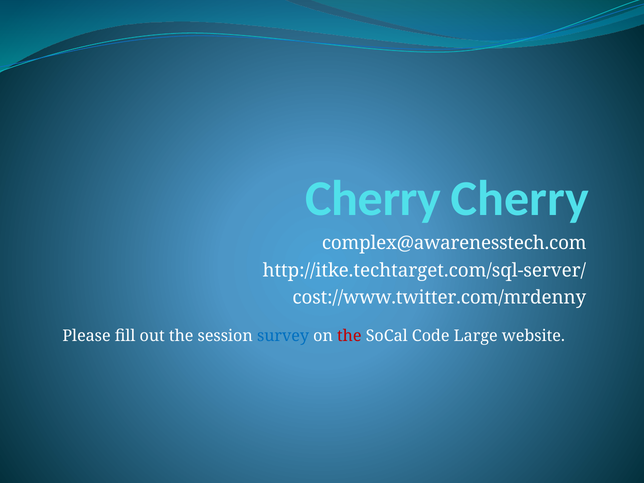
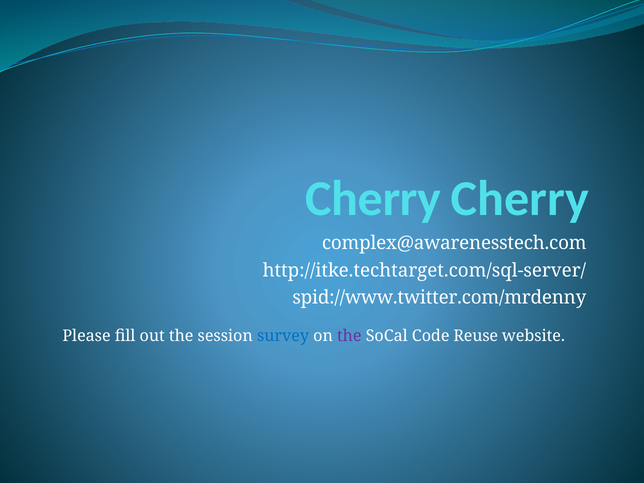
cost://www.twitter.com/mrdenny: cost://www.twitter.com/mrdenny -> spid://www.twitter.com/mrdenny
the at (349, 336) colour: red -> purple
Large: Large -> Reuse
